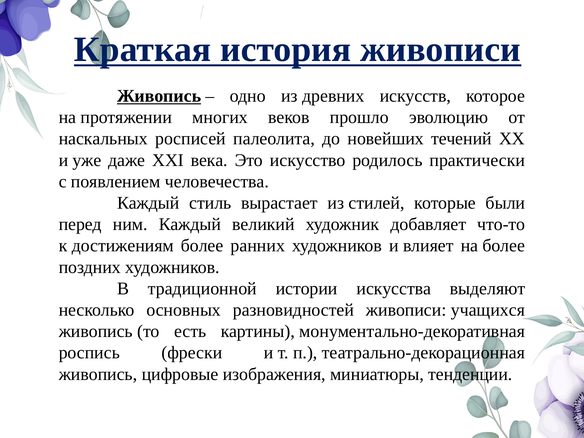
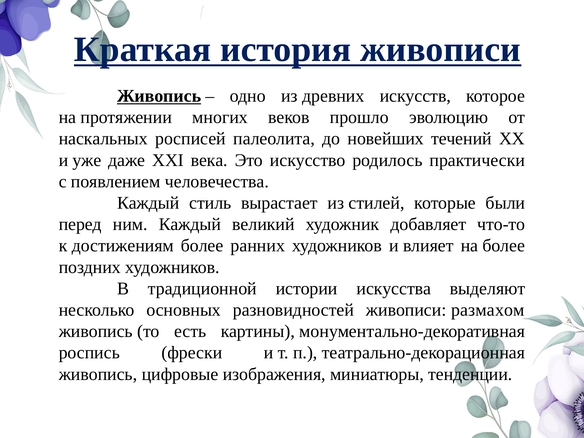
учащихся: учащихся -> размахом
